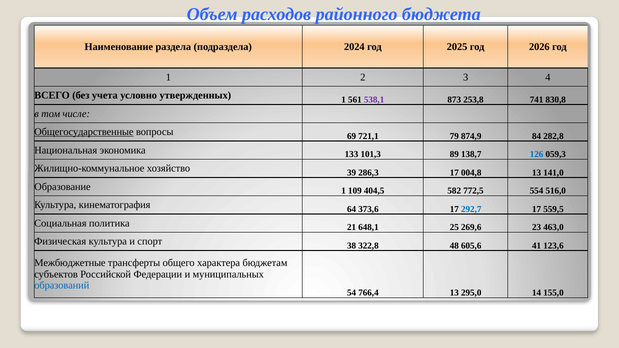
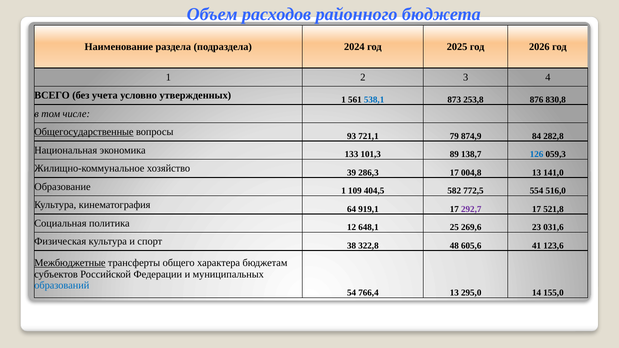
538,1 colour: purple -> blue
741: 741 -> 876
69: 69 -> 93
373,6: 373,6 -> 919,1
292,7 colour: blue -> purple
559,5: 559,5 -> 521,8
21: 21 -> 12
463,0: 463,0 -> 031,6
Межбюджетные underline: none -> present
